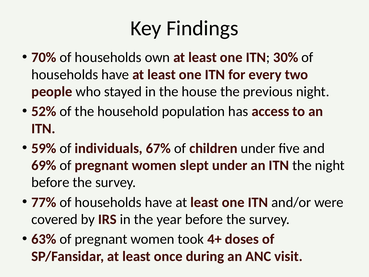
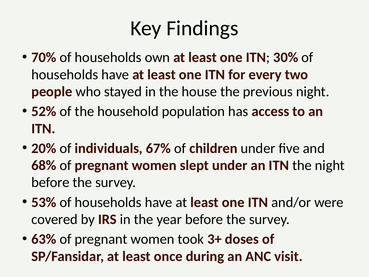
59%: 59% -> 20%
69%: 69% -> 68%
77%: 77% -> 53%
4+: 4+ -> 3+
